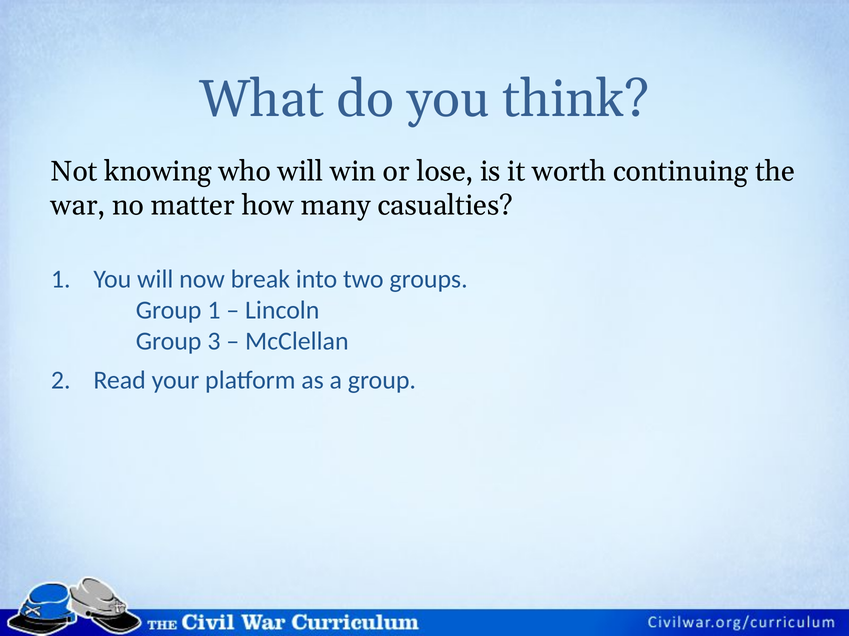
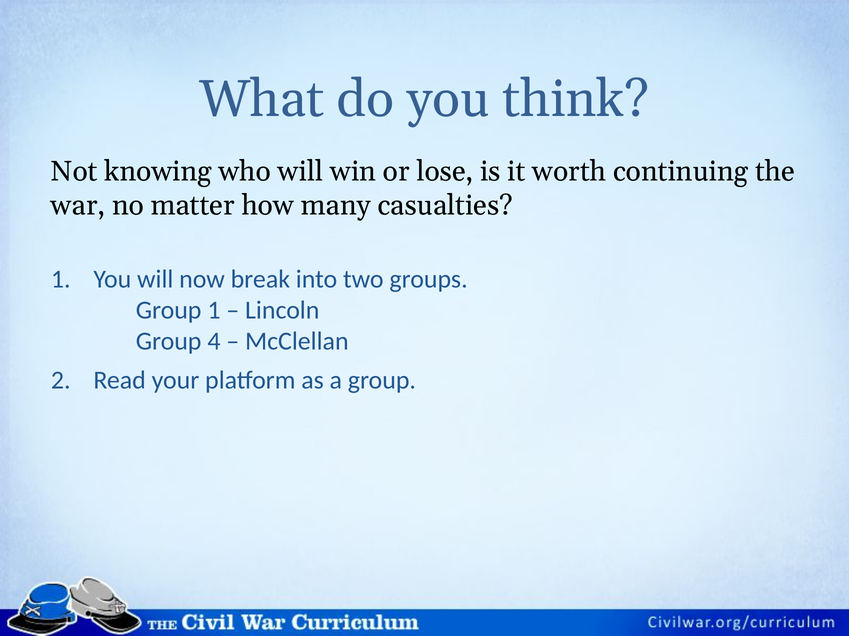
3: 3 -> 4
